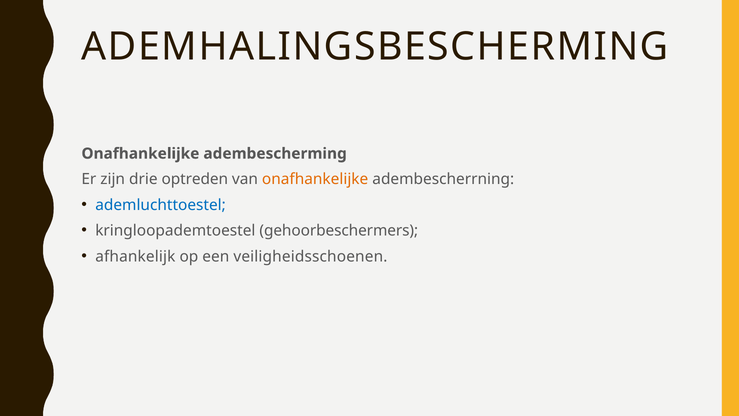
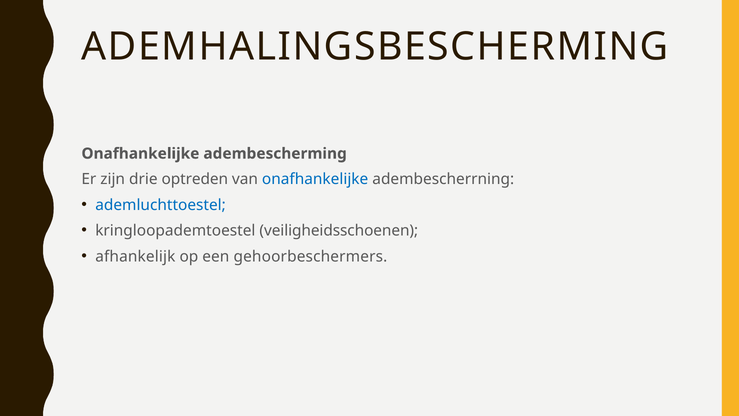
onafhankelijke at (315, 179) colour: orange -> blue
gehoorbeschermers: gehoorbeschermers -> veiligheidsschoenen
veiligheidsschoenen: veiligheidsschoenen -> gehoorbeschermers
